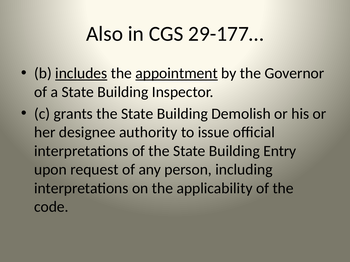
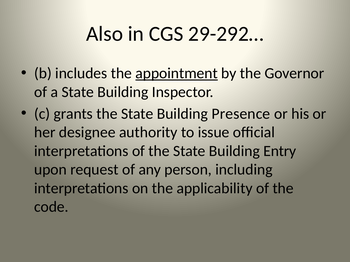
29-177…: 29-177… -> 29-292…
includes underline: present -> none
Demolish: Demolish -> Presence
